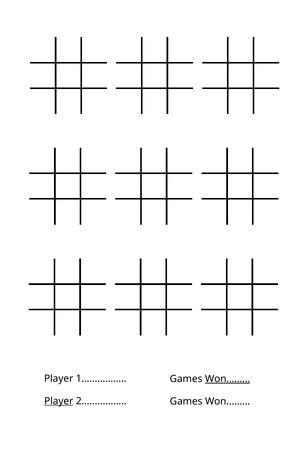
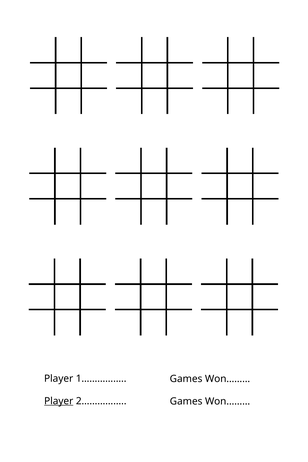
Won……… at (228, 379) underline: present -> none
